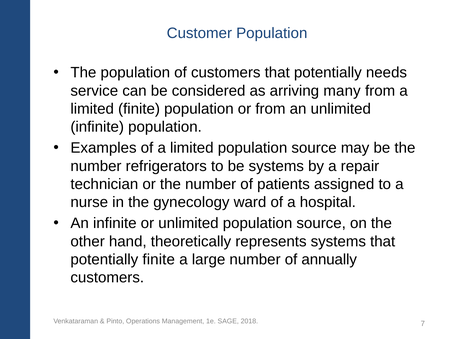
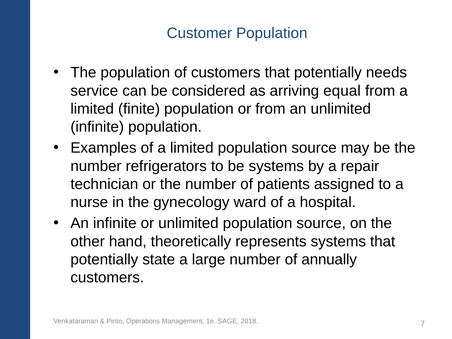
many: many -> equal
potentially finite: finite -> state
